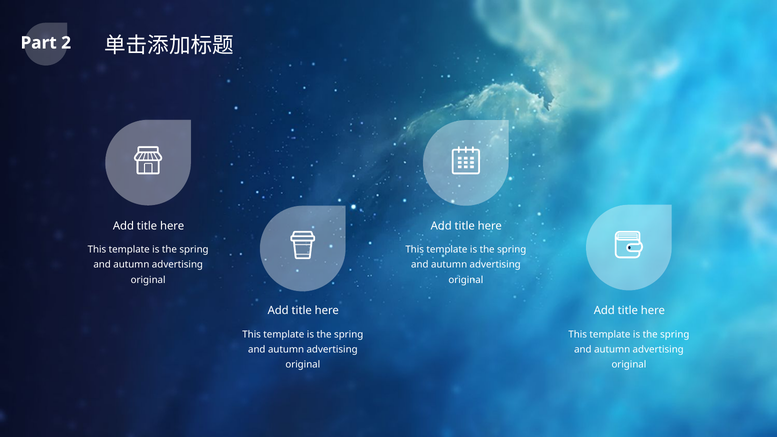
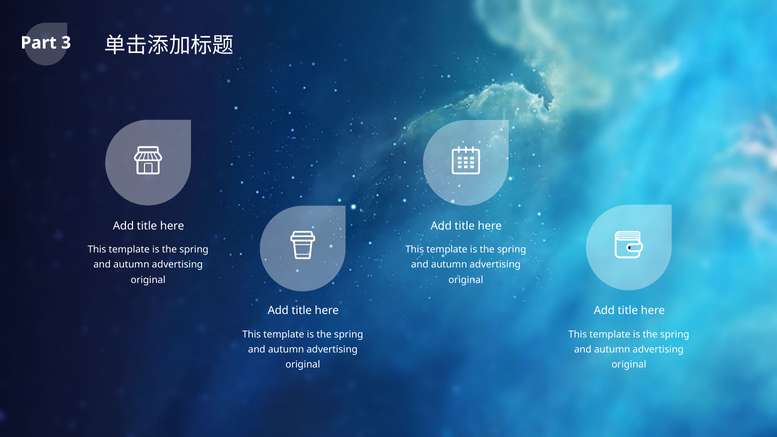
2: 2 -> 3
